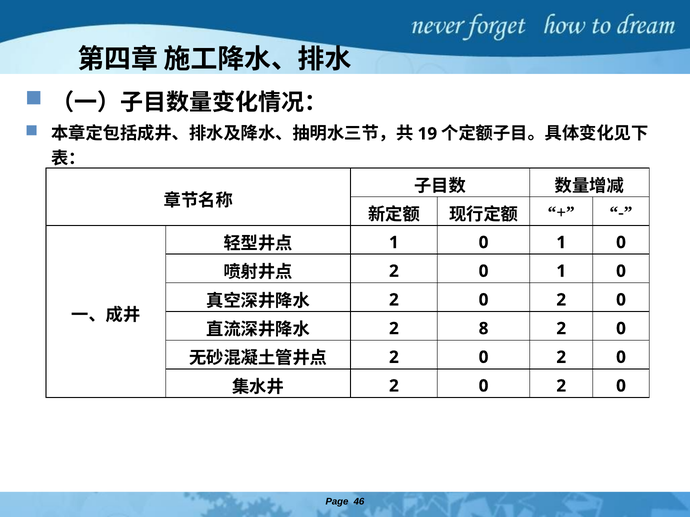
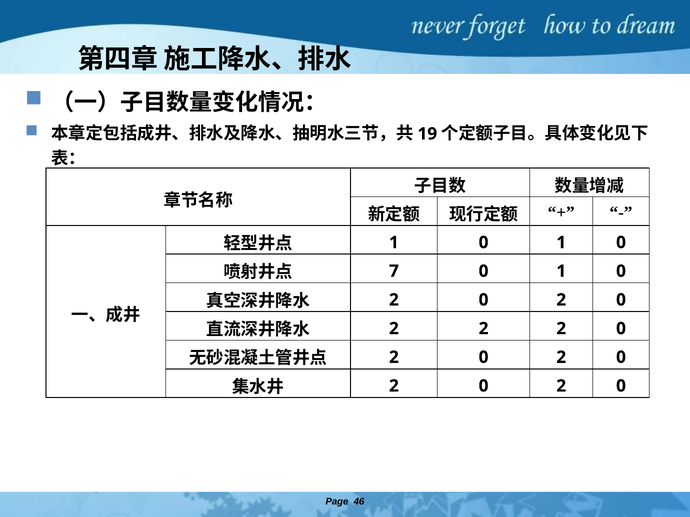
2 at (394, 271): 2 -> 7
8 at (484, 329): 8 -> 2
